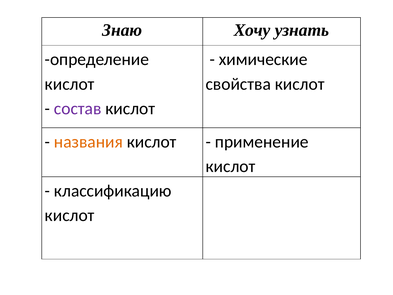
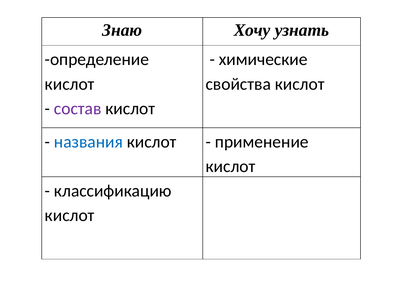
названия colour: orange -> blue
